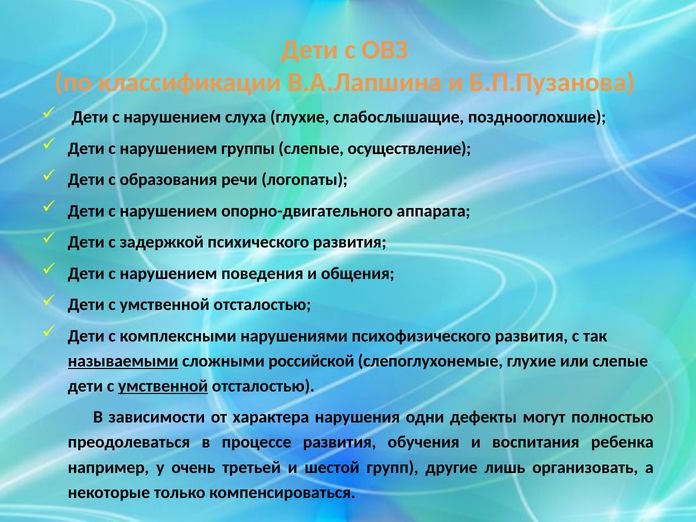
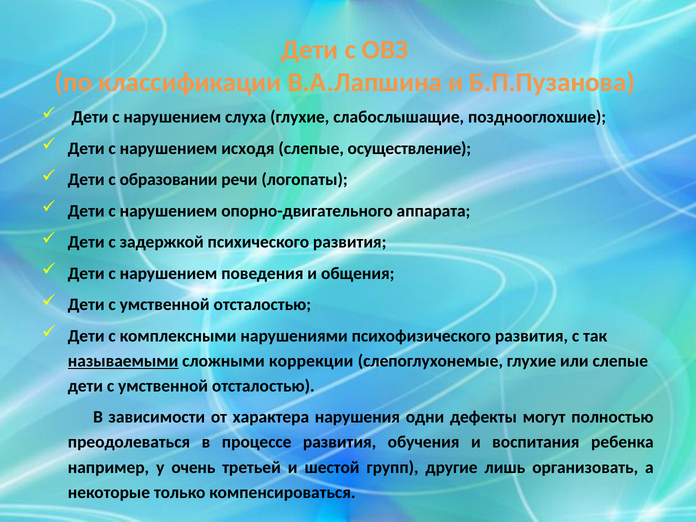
группы: группы -> исходя
образования: образования -> образовании
российской: российской -> коррекции
умственной at (163, 386) underline: present -> none
